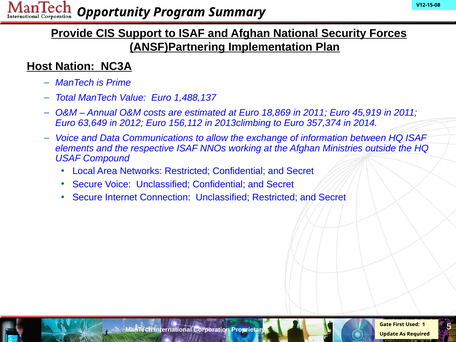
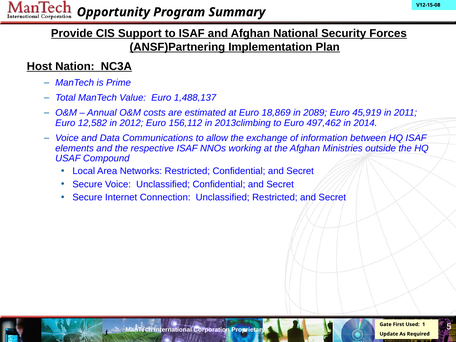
18,869 in 2011: 2011 -> 2089
63,649: 63,649 -> 12,582
357,374: 357,374 -> 497,462
